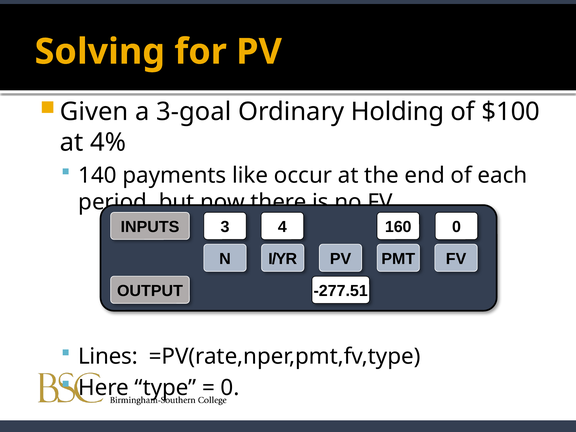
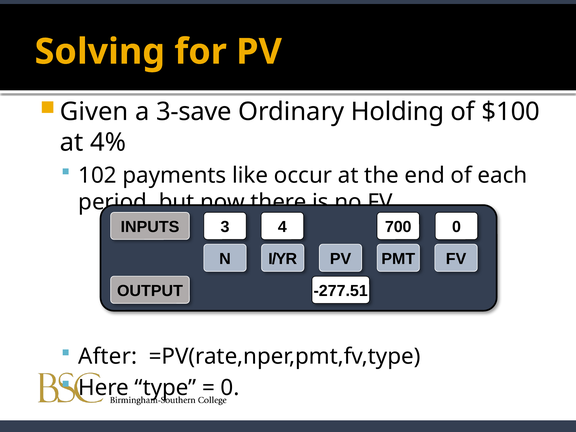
3-goal: 3-goal -> 3-save
140: 140 -> 102
160: 160 -> 700
Lines: Lines -> After
